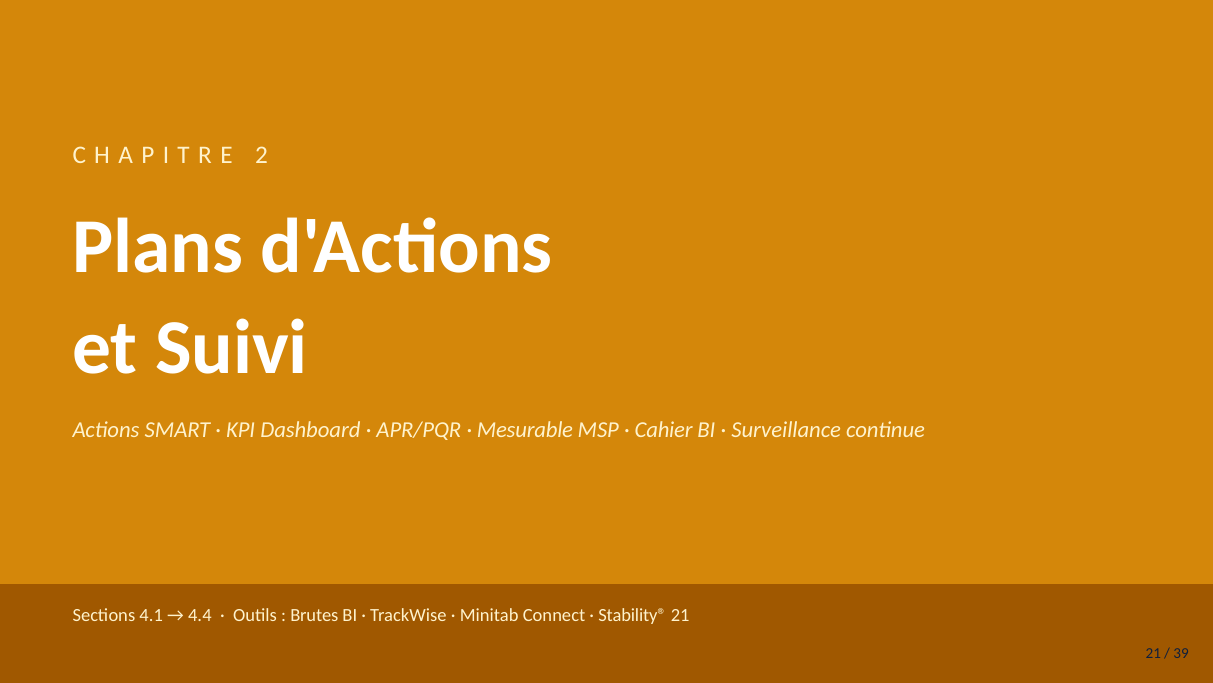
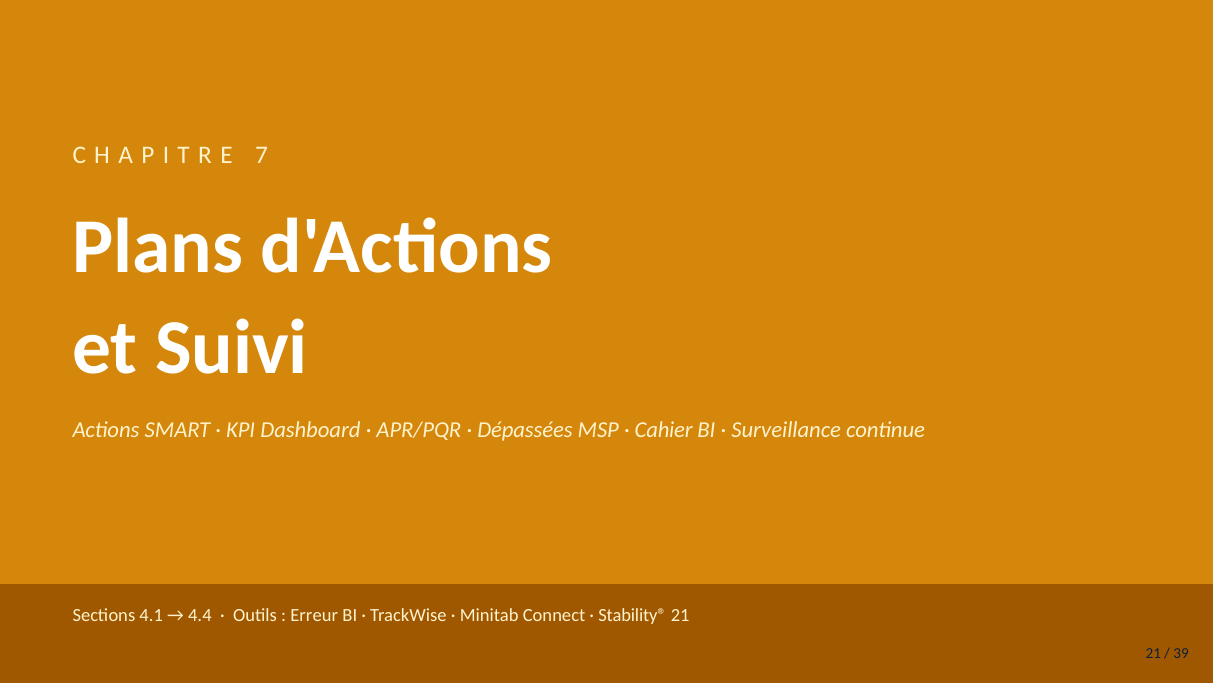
2: 2 -> 7
Mesurable: Mesurable -> Dépassées
Brutes: Brutes -> Erreur
